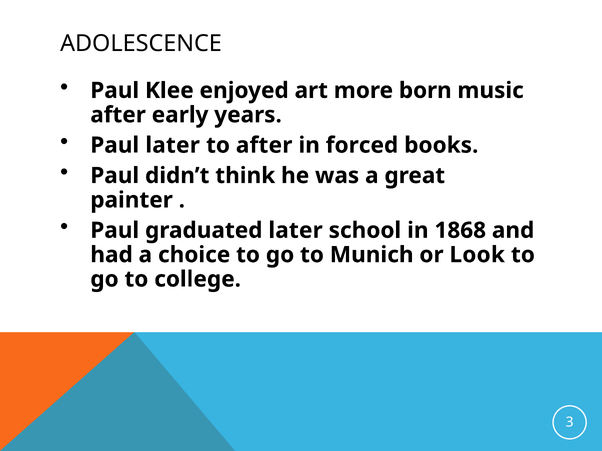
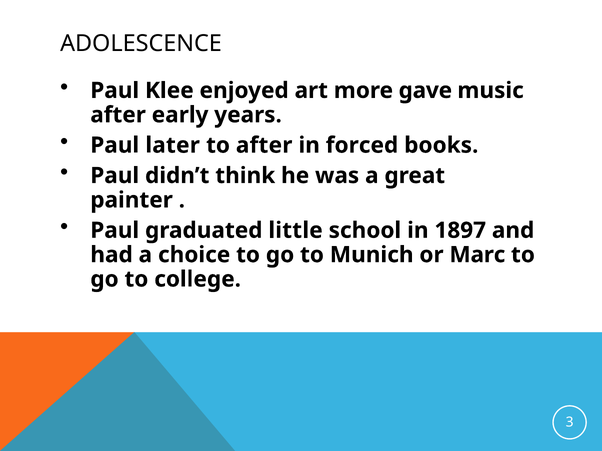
born: born -> gave
graduated later: later -> little
1868: 1868 -> 1897
Look: Look -> Marc
